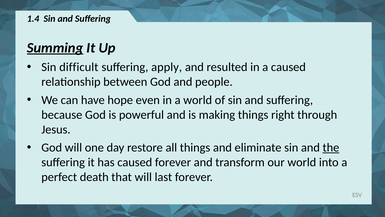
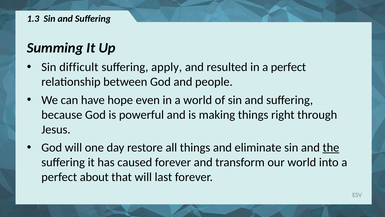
1.4: 1.4 -> 1.3
Summing underline: present -> none
in a caused: caused -> perfect
death: death -> about
